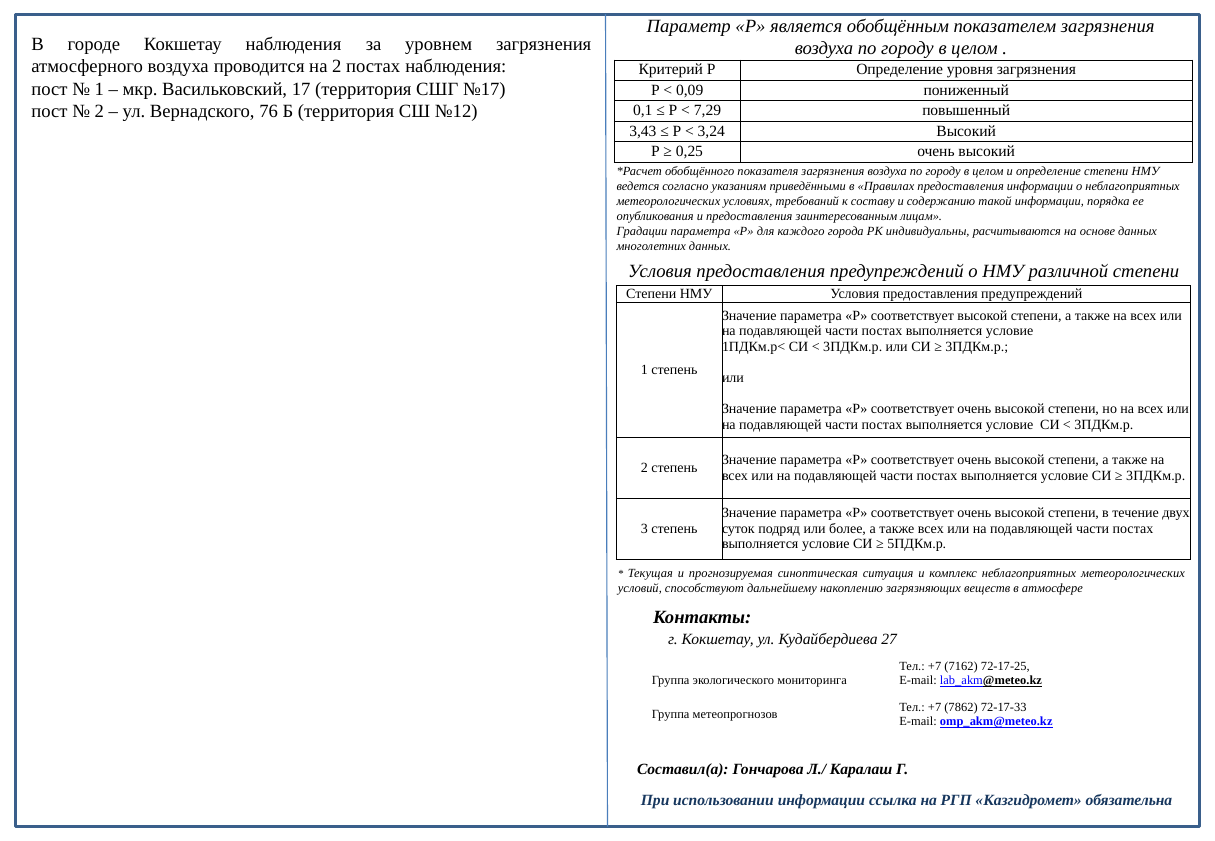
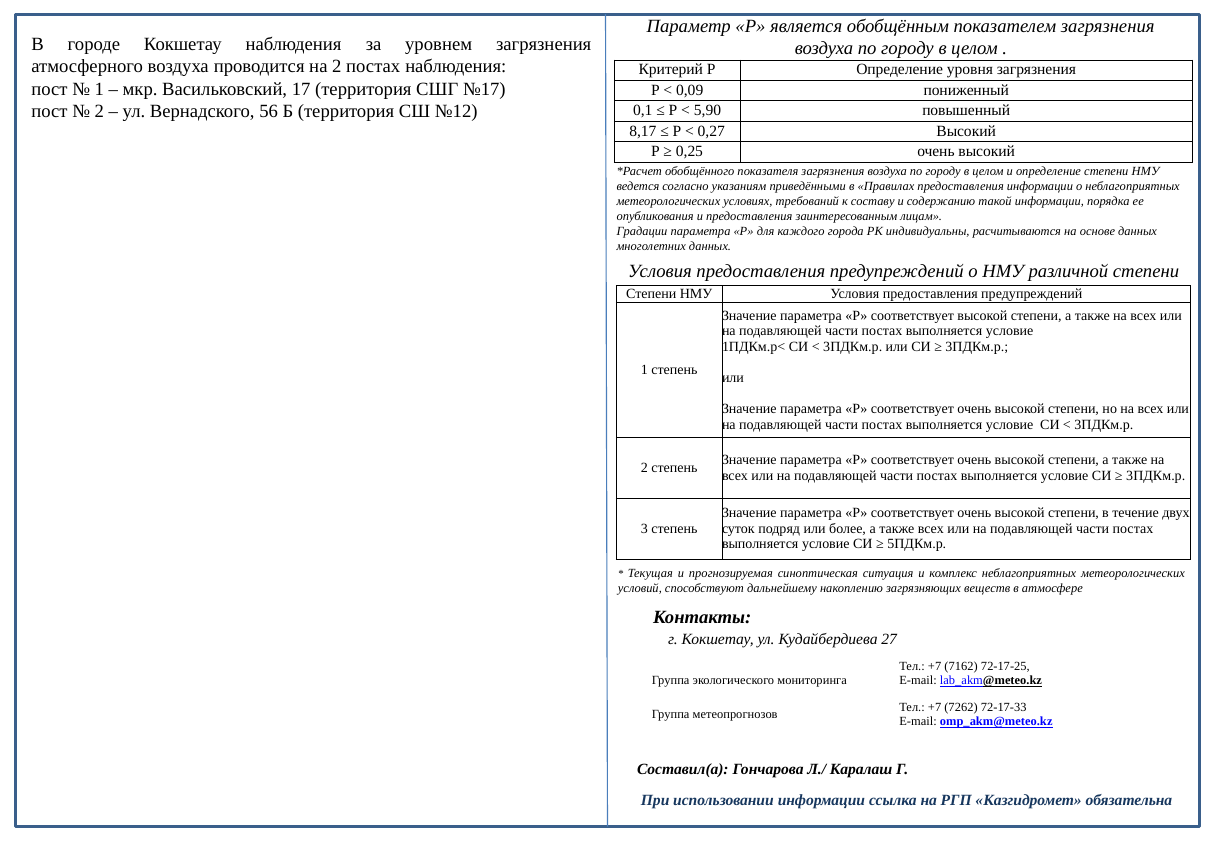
76: 76 -> 56
7,29: 7,29 -> 5,90
3,43: 3,43 -> 8,17
3,24: 3,24 -> 0,27
7862: 7862 -> 7262
